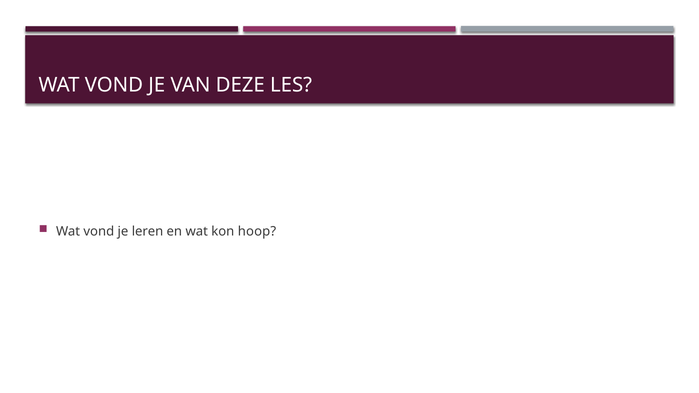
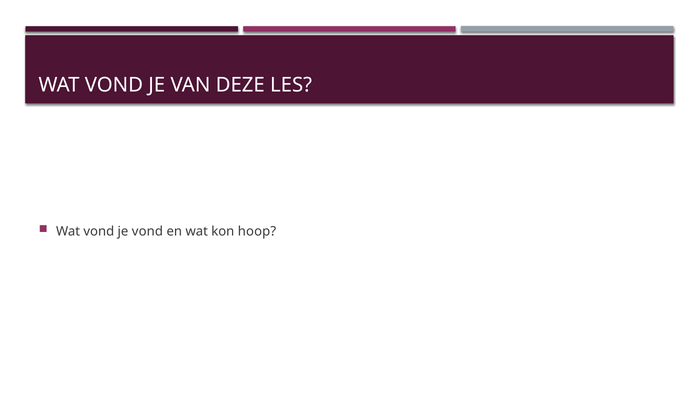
je leren: leren -> vond
